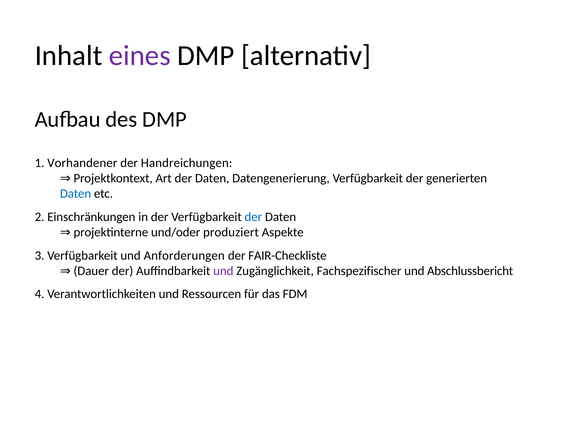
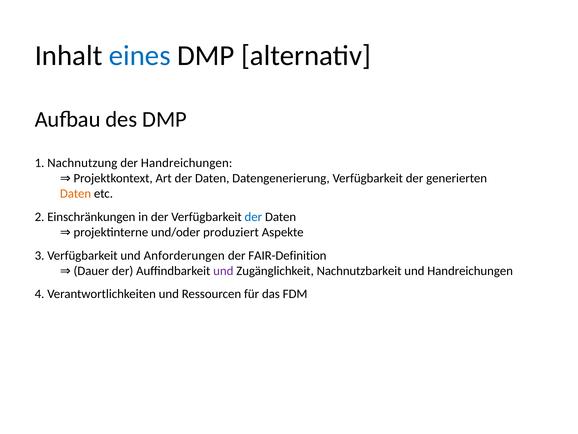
eines colour: purple -> blue
Vorhandener: Vorhandener -> Nachnutzung
Daten at (76, 194) colour: blue -> orange
FAIR-Checkliste: FAIR-Checkliste -> FAIR-Definition
Fachspezifischer: Fachspezifischer -> Nachnutzbarkeit
und Abschlussbericht: Abschlussbericht -> Handreichungen
